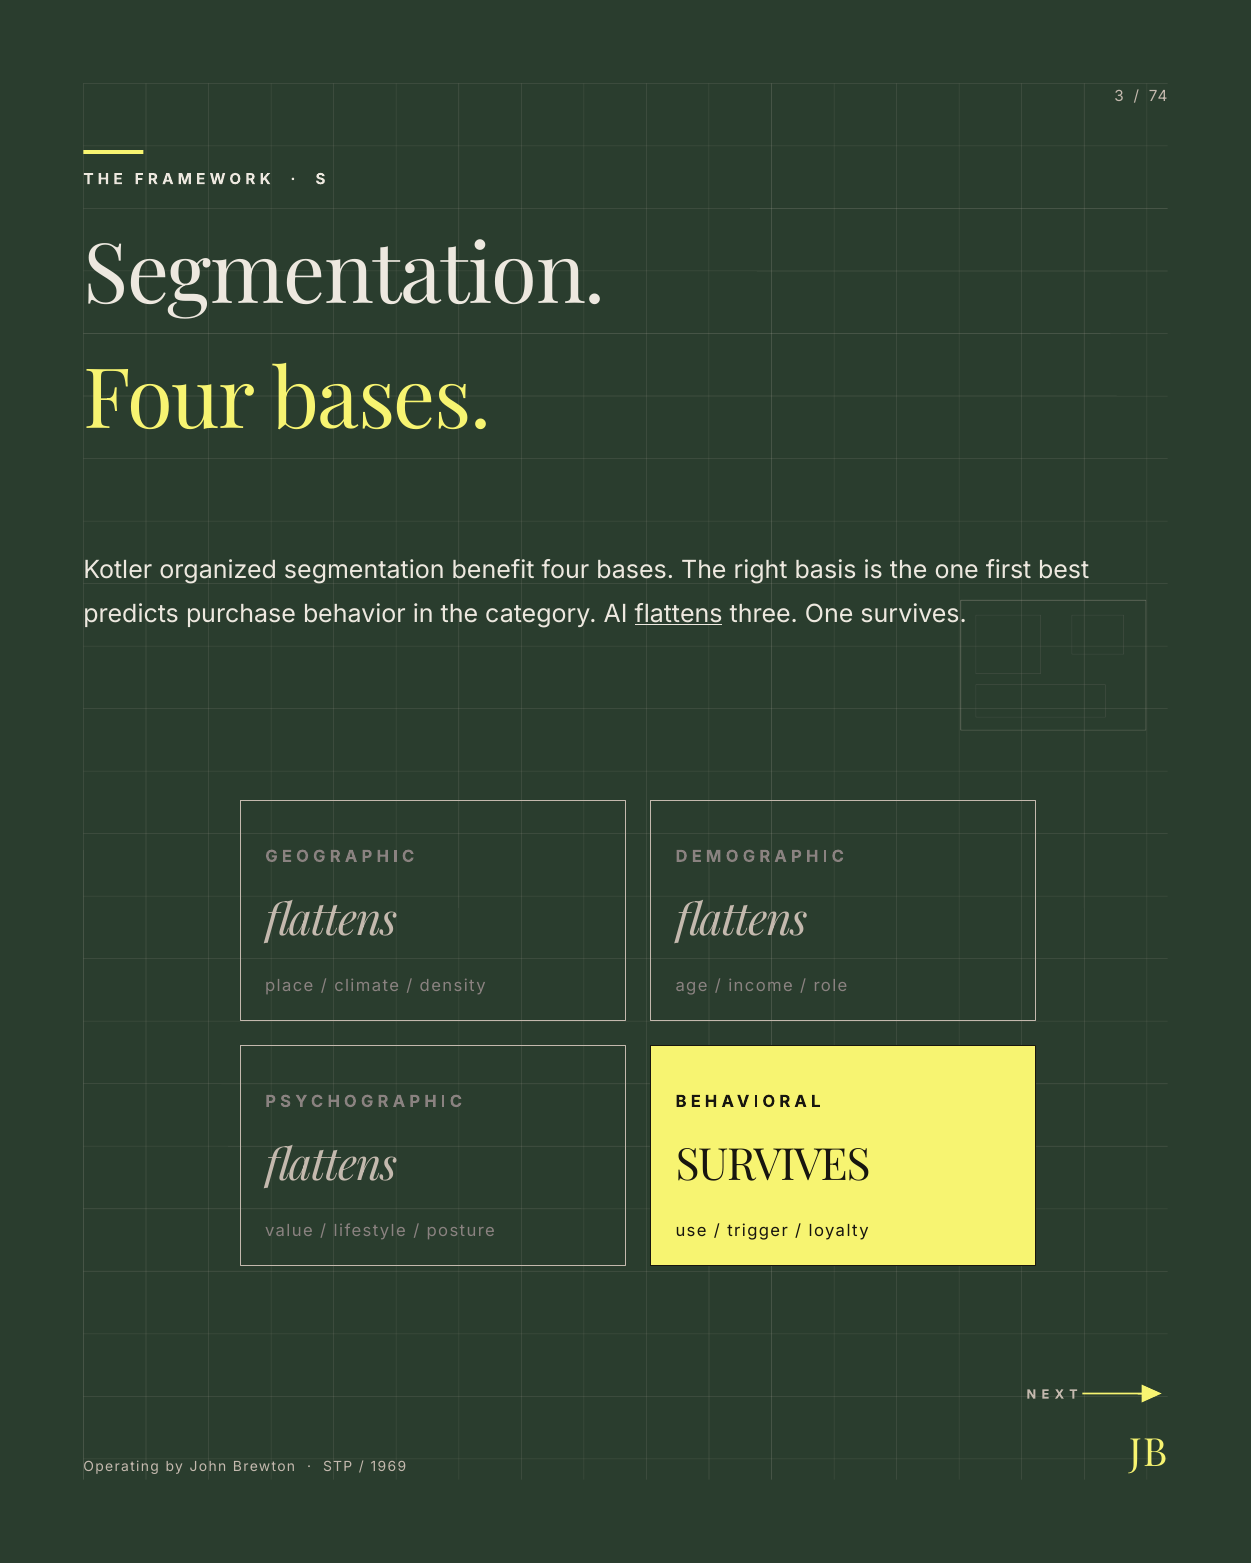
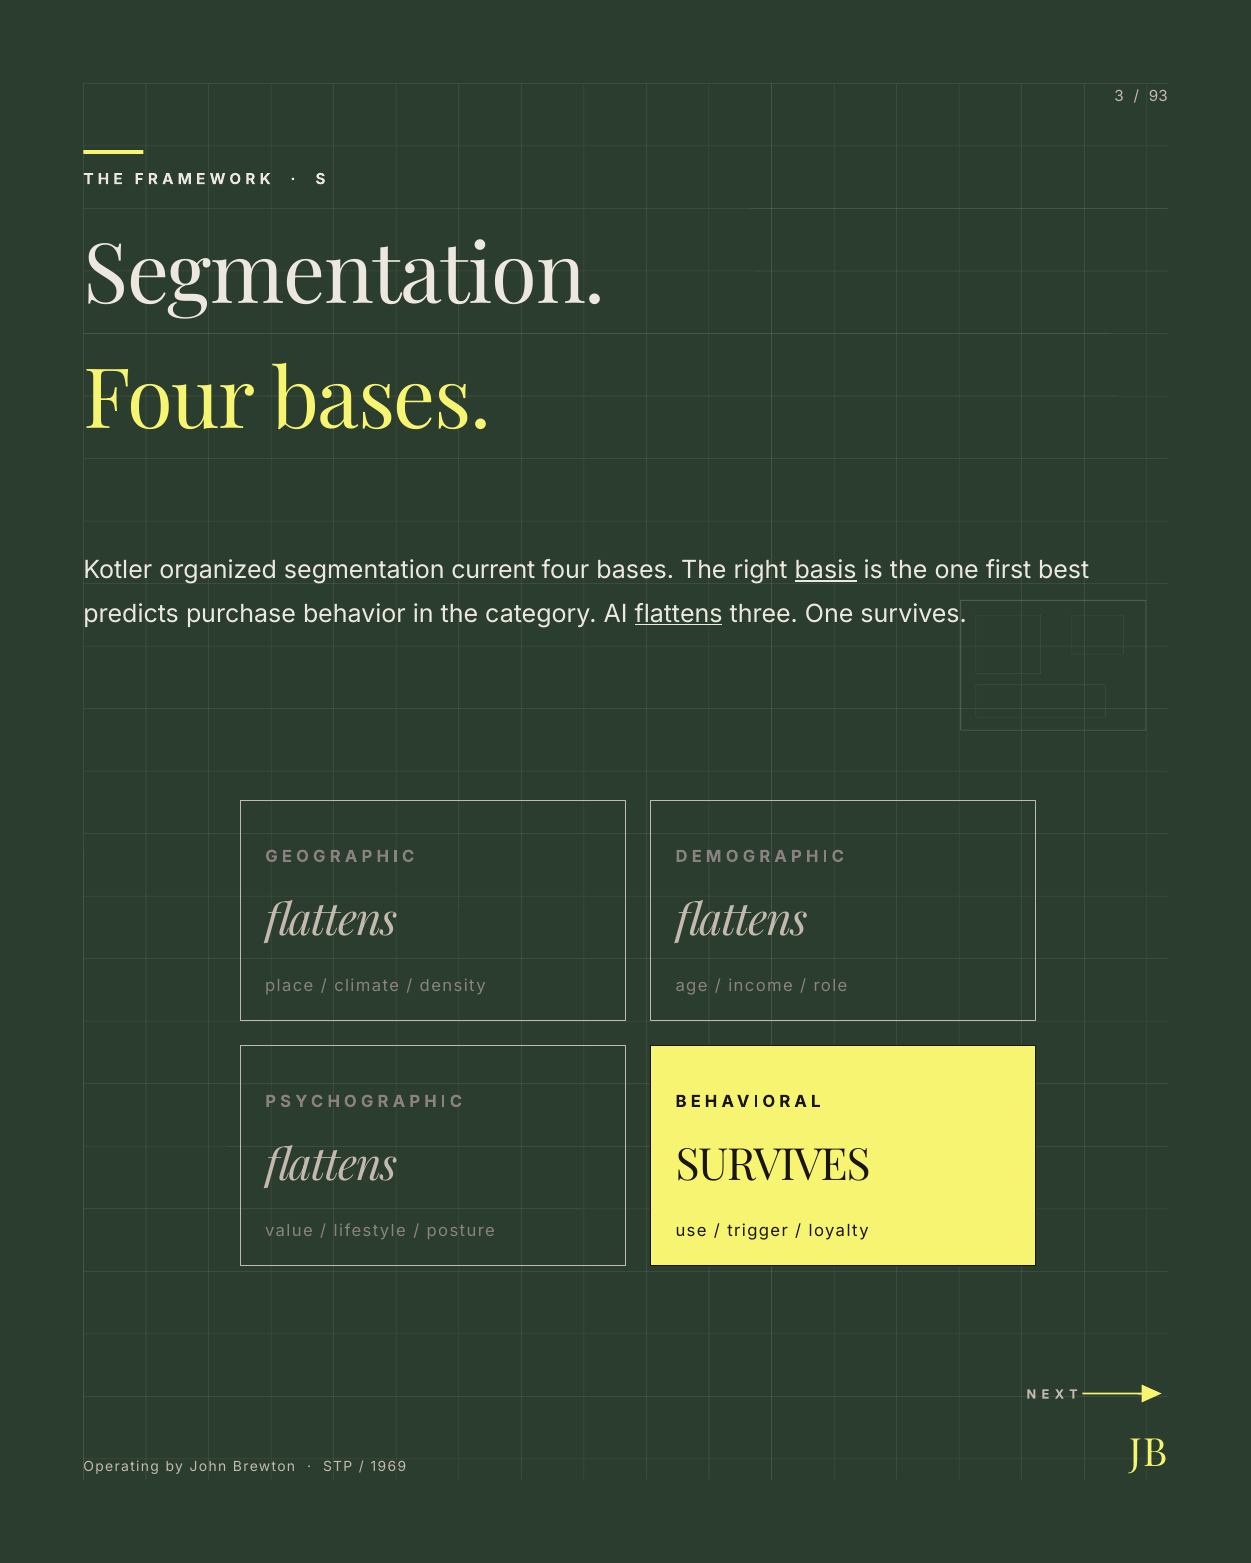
74: 74 -> 93
benefit: benefit -> current
basis underline: none -> present
